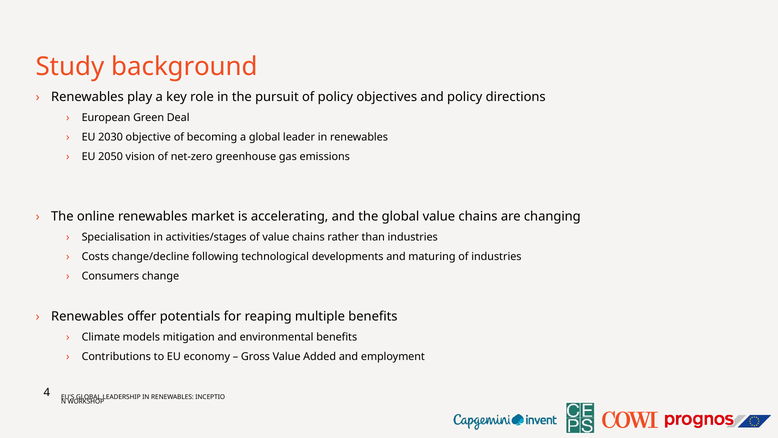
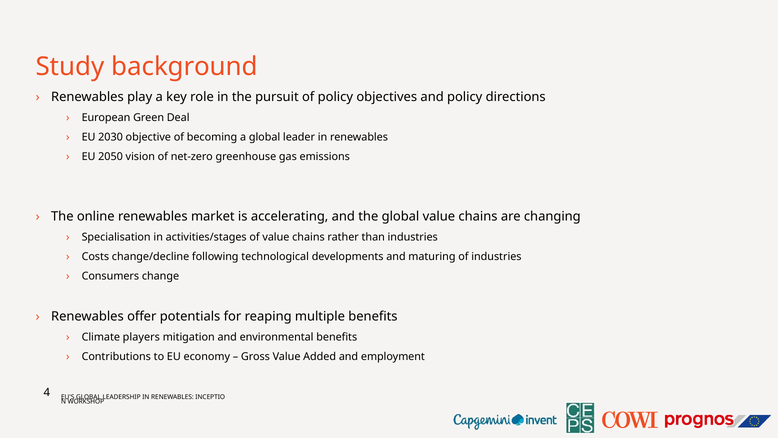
models: models -> players
